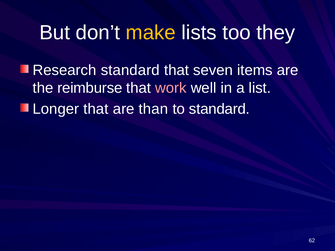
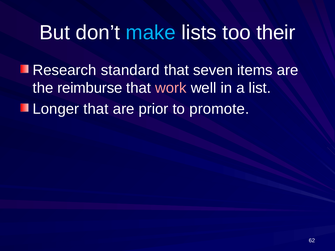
make colour: yellow -> light blue
they: they -> their
than: than -> prior
to standard: standard -> promote
